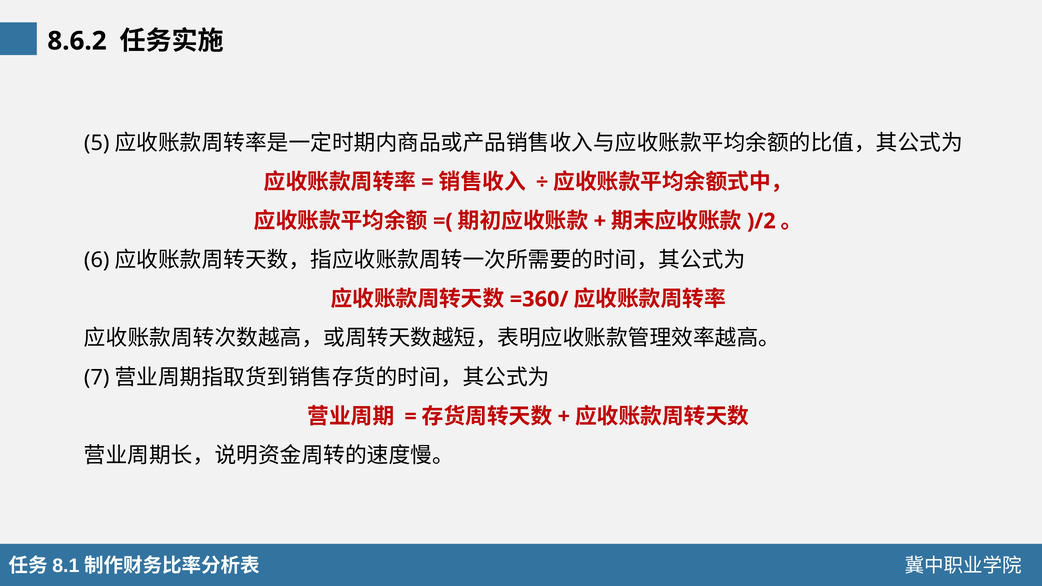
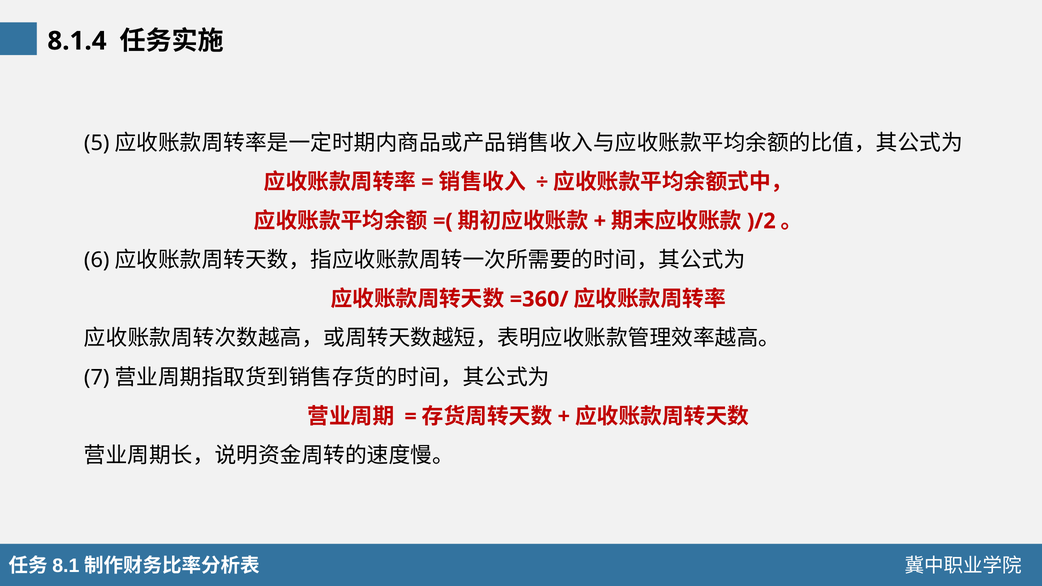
8.6.2: 8.6.2 -> 8.1.4
